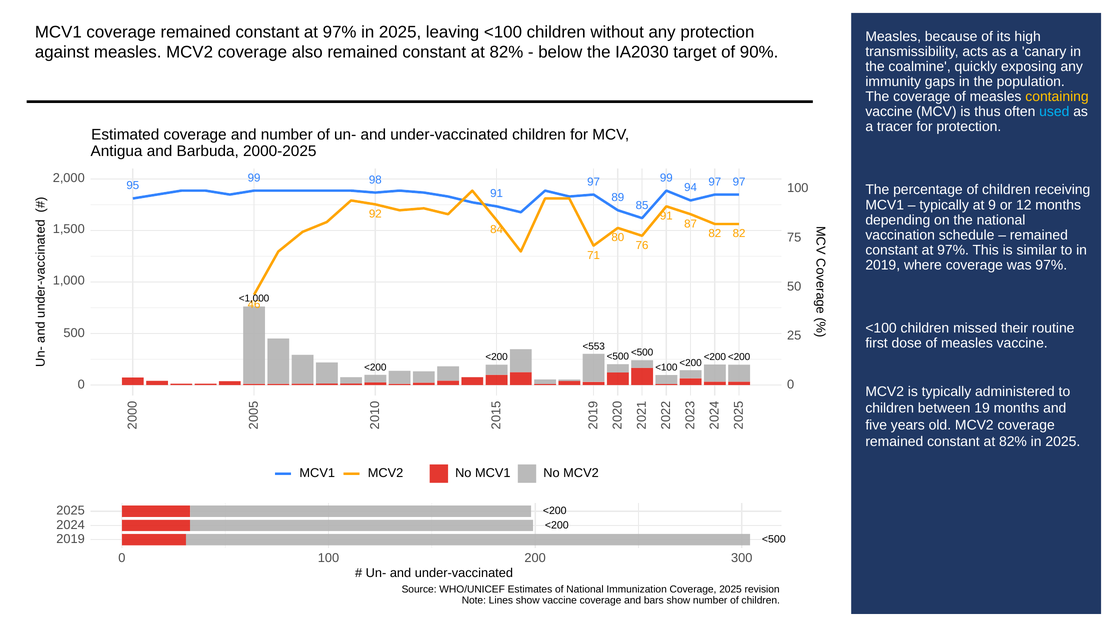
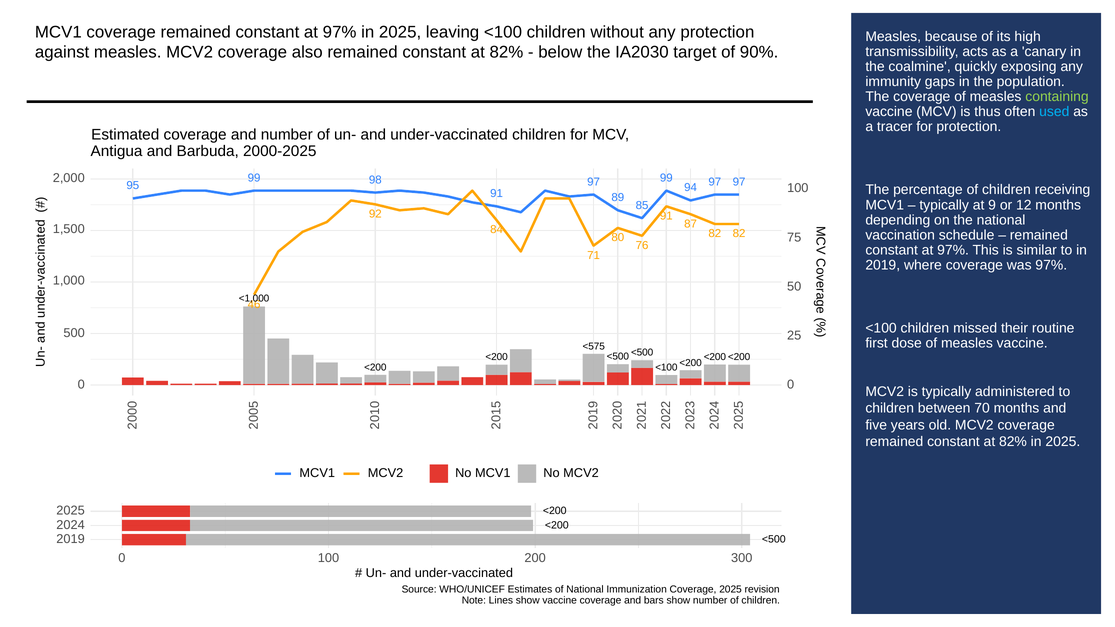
containing colour: yellow -> light green
<553: <553 -> <575
19: 19 -> 70
